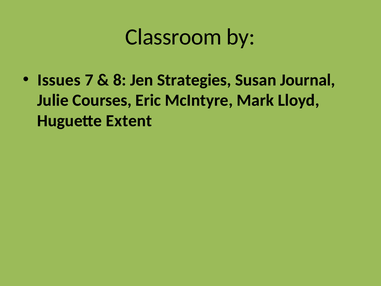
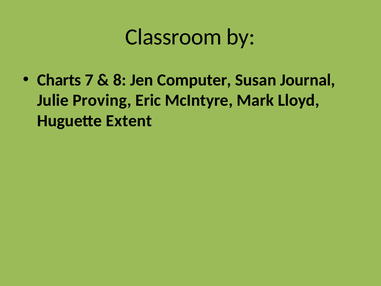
Issues: Issues -> Charts
Strategies: Strategies -> Computer
Courses: Courses -> Proving
